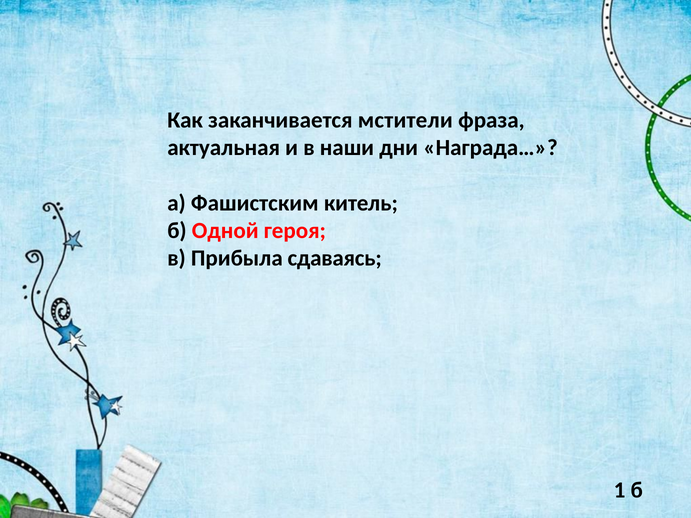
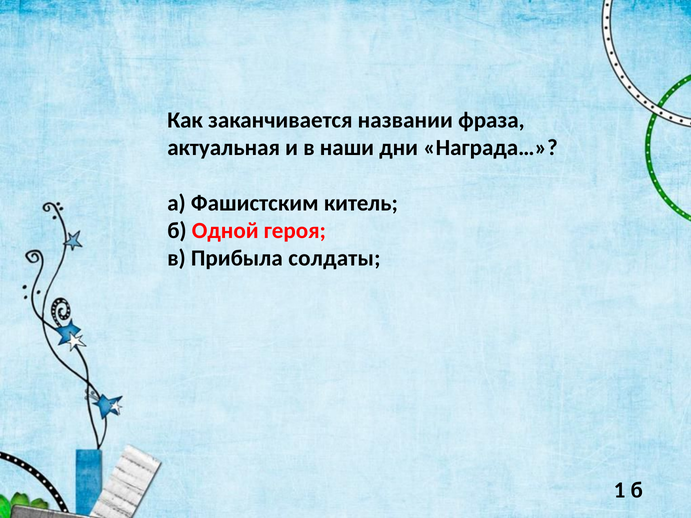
мстители: мстители -> названии
сдаваясь: сдаваясь -> солдаты
